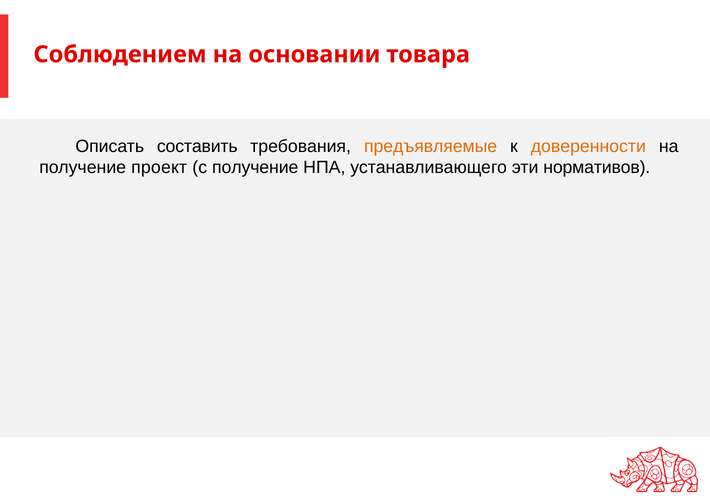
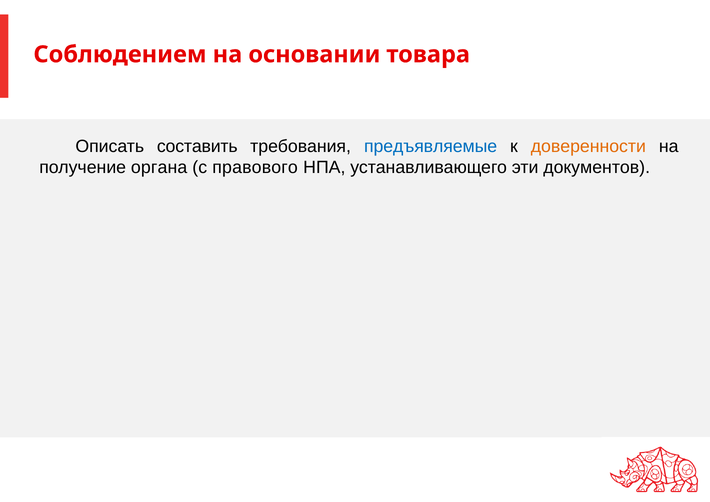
предъявляемые colour: orange -> blue
проект: проект -> органа
с получение: получение -> правового
нормативов: нормативов -> документов
